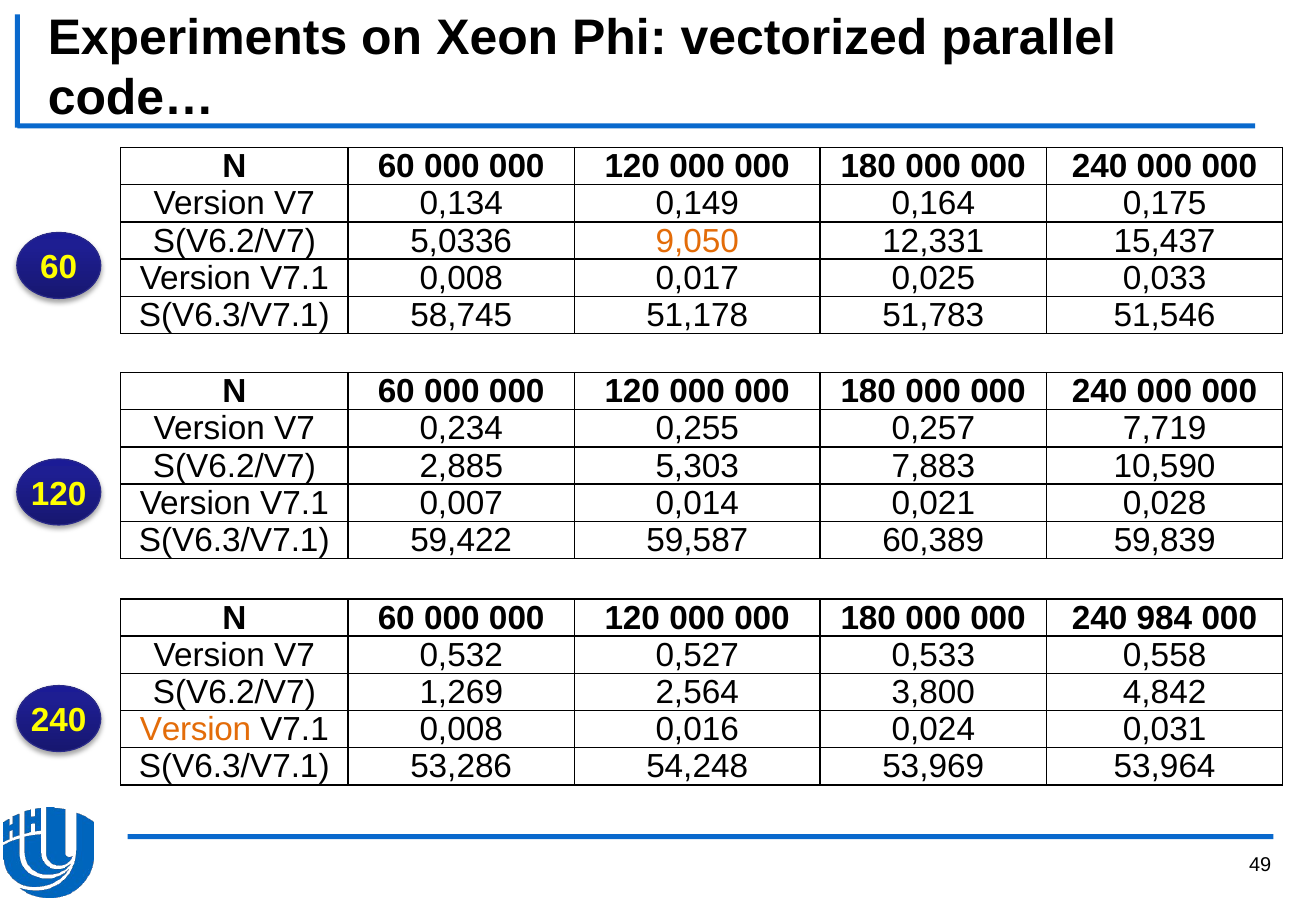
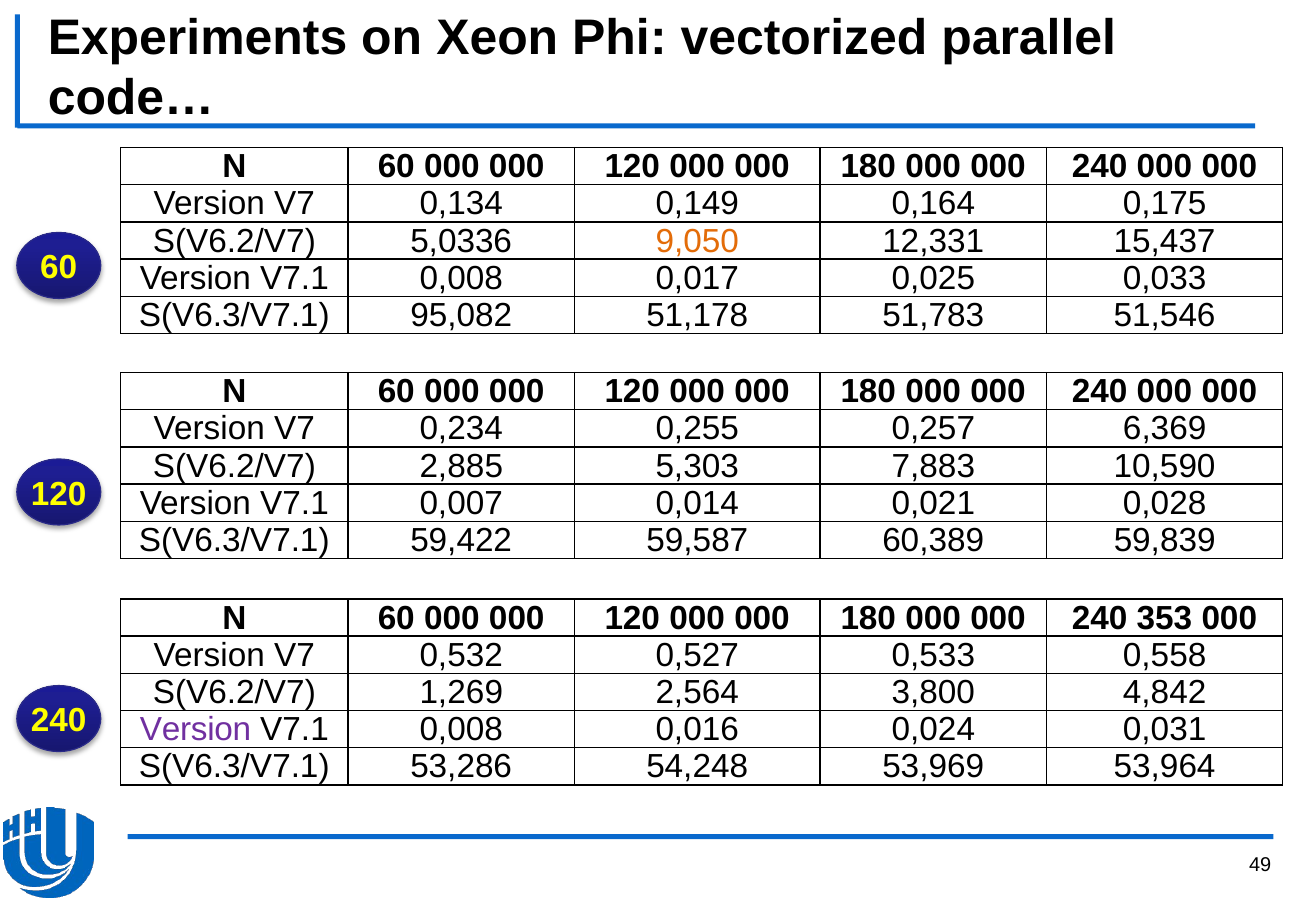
58,745: 58,745 -> 95,082
7,719: 7,719 -> 6,369
984: 984 -> 353
Version at (196, 730) colour: orange -> purple
